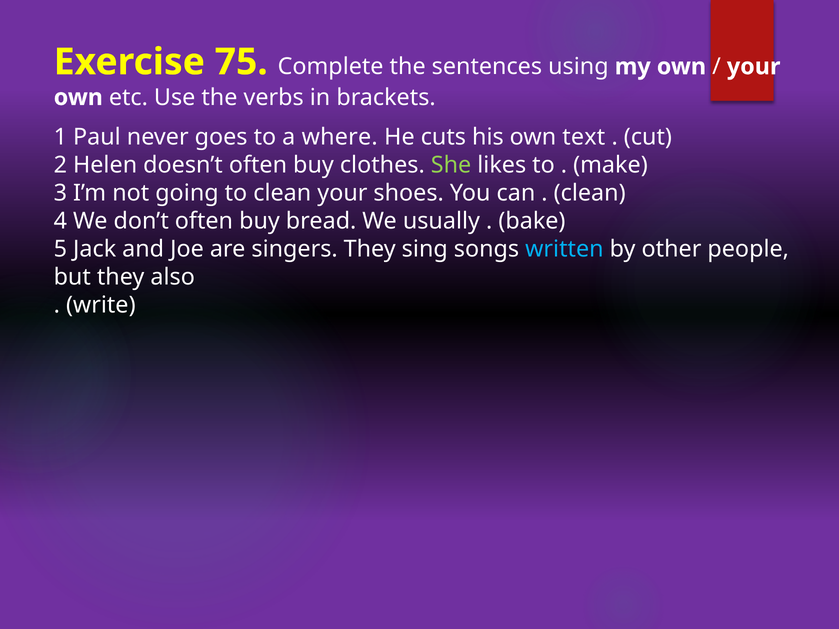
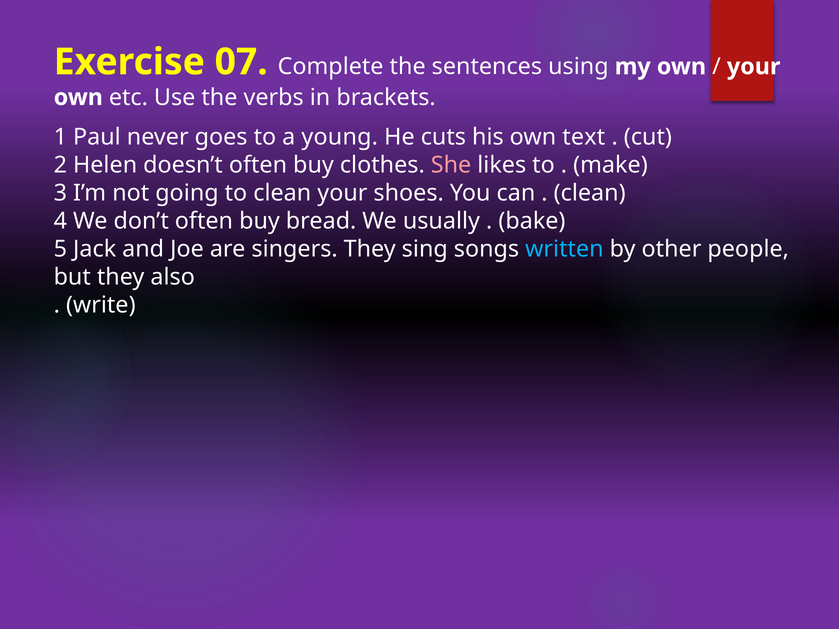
75: 75 -> 07
where: where -> young
She colour: light green -> pink
